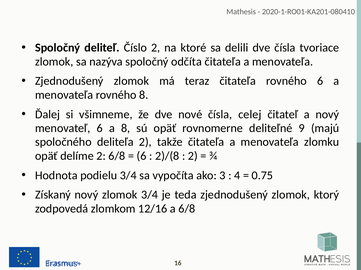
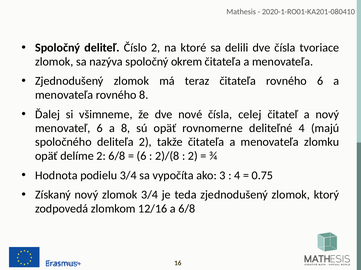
odčíta: odčíta -> okrem
deliteľné 9: 9 -> 4
